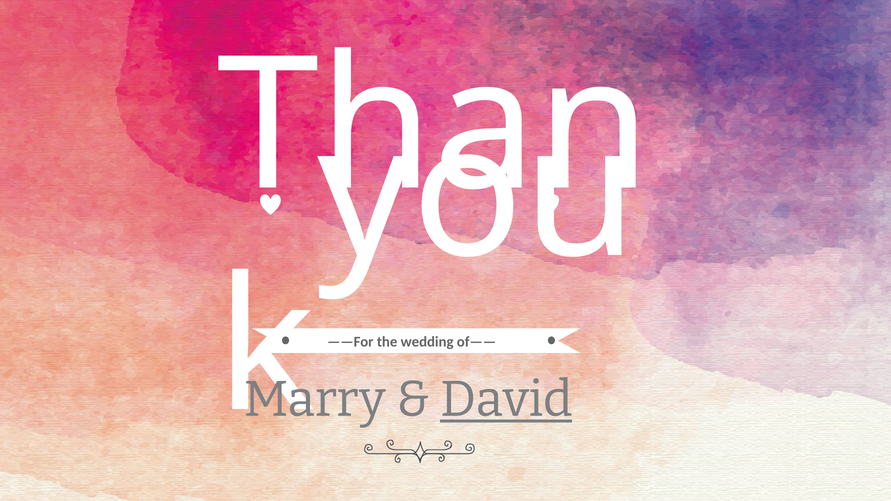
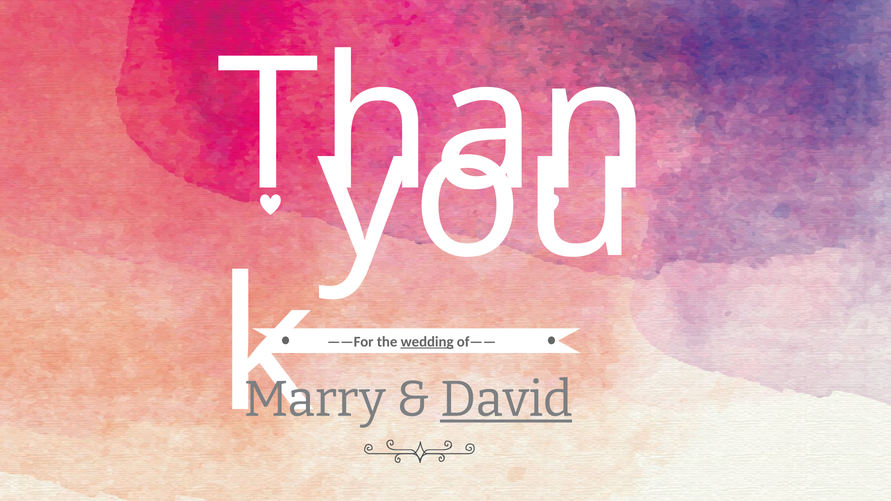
wedding underline: none -> present
